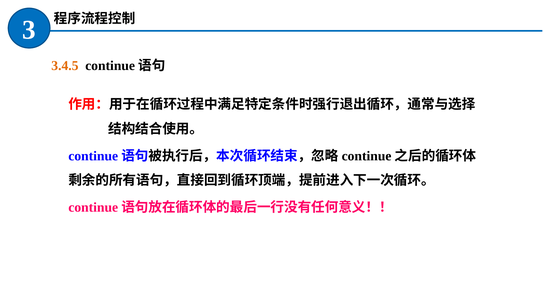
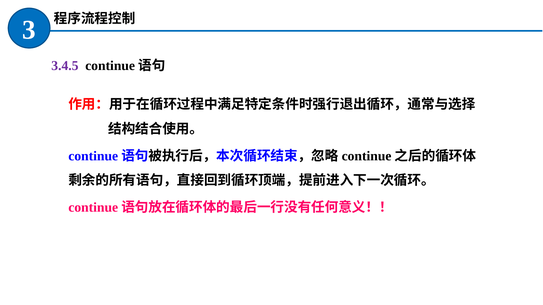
3.4.5 colour: orange -> purple
